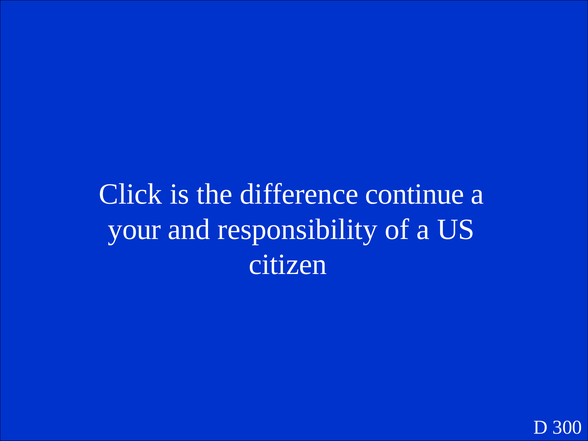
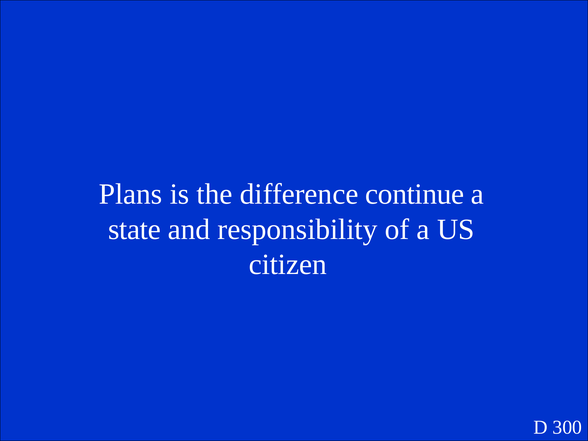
Click: Click -> Plans
your: your -> state
